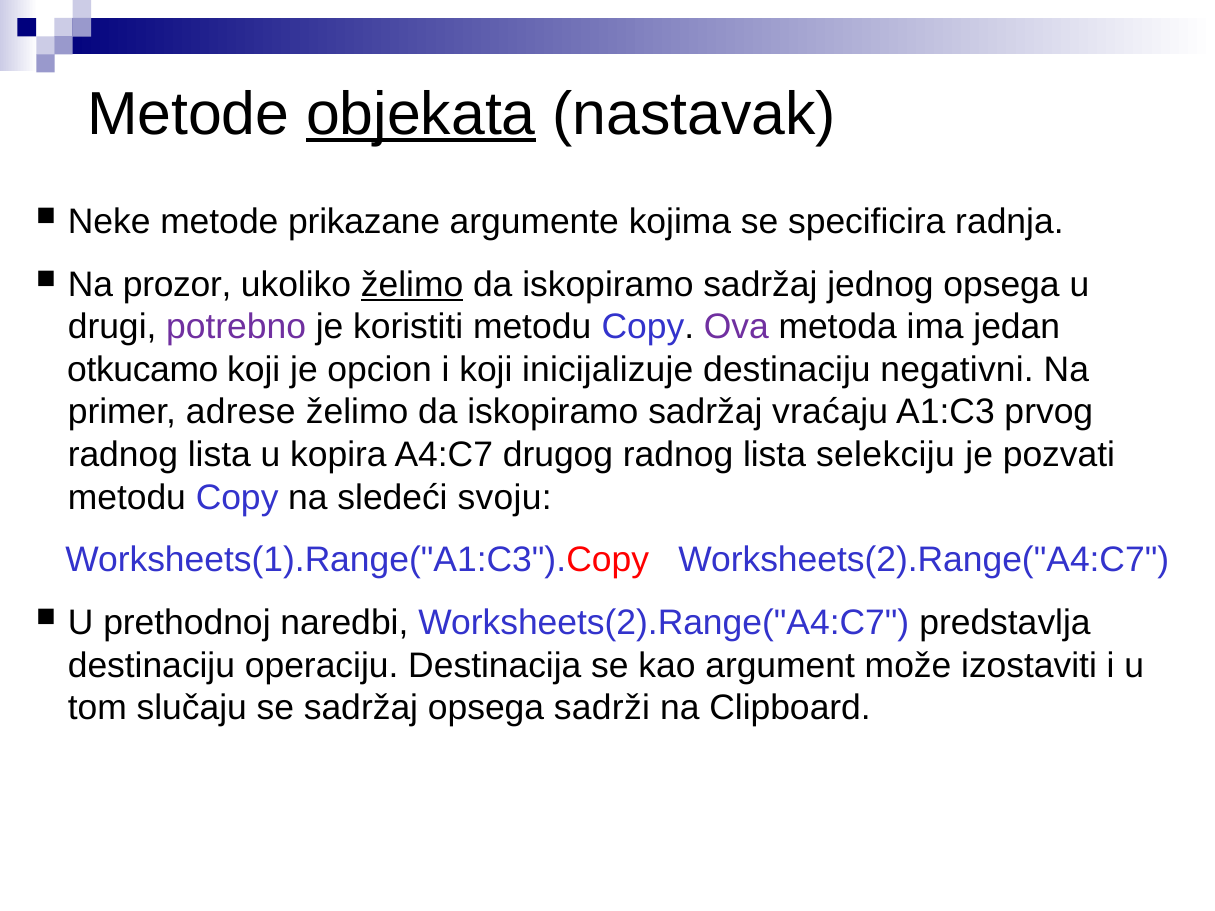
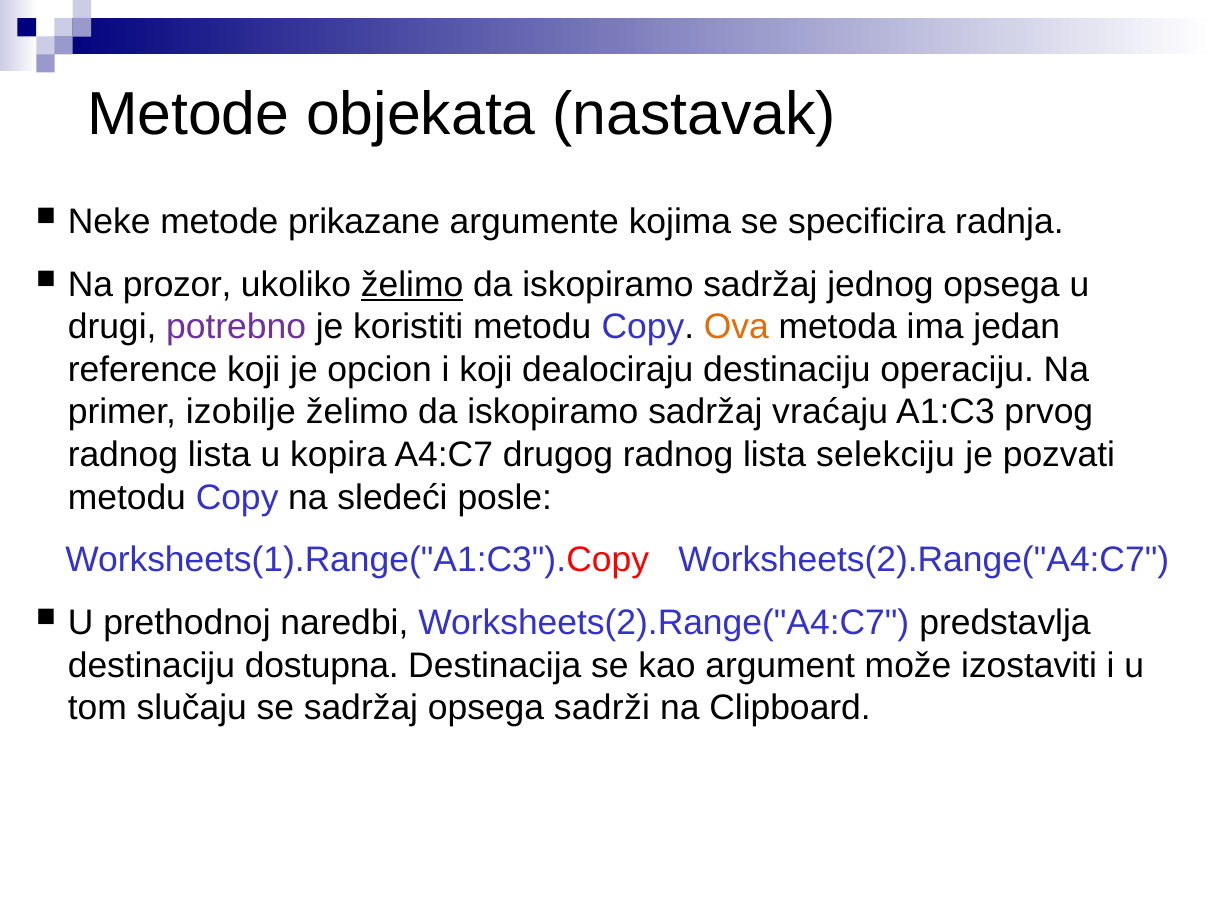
objekata underline: present -> none
Ova colour: purple -> orange
otkucamo: otkucamo -> reference
inicijalizuje: inicijalizuje -> dealociraju
negativni: negativni -> operaciju
adrese: adrese -> izobilje
svoju: svoju -> posle
operaciju: operaciju -> dostupna
